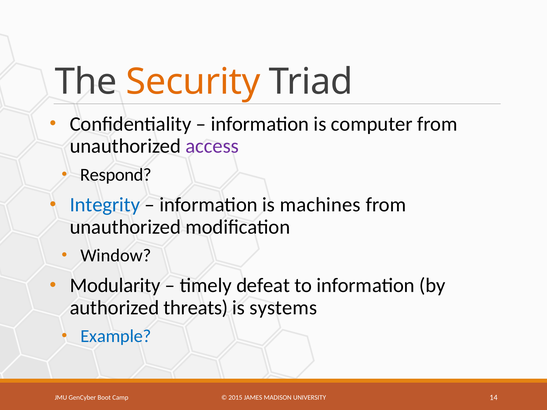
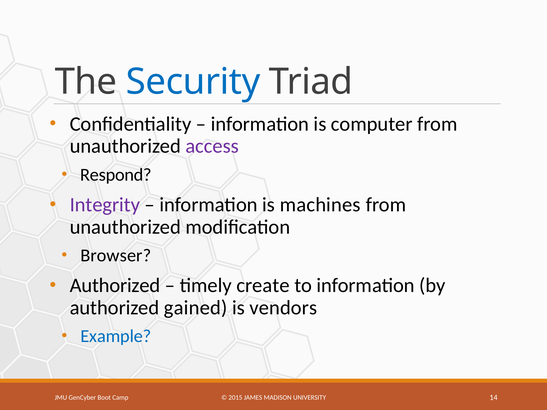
Security colour: orange -> blue
Integrity colour: blue -> purple
Window: Window -> Browser
Modularity at (115, 286): Modularity -> Authorized
defeat: defeat -> create
threats: threats -> gained
systems: systems -> vendors
